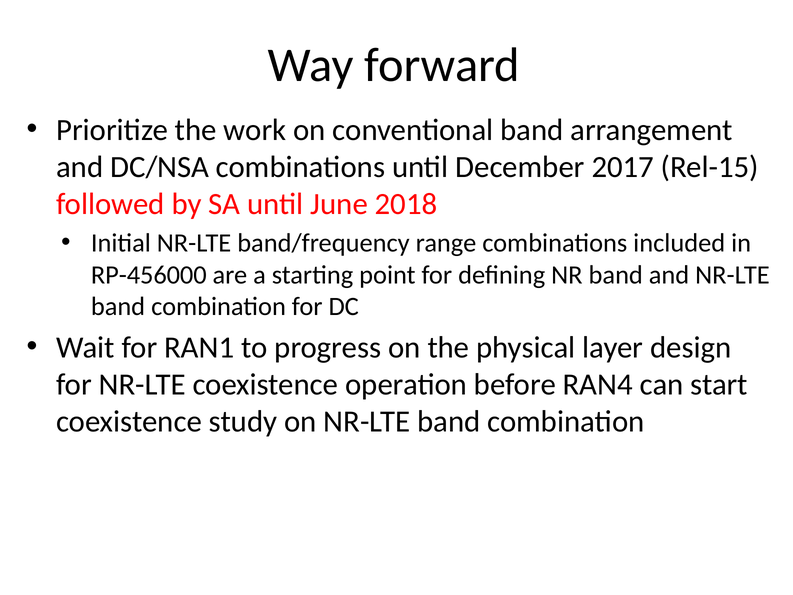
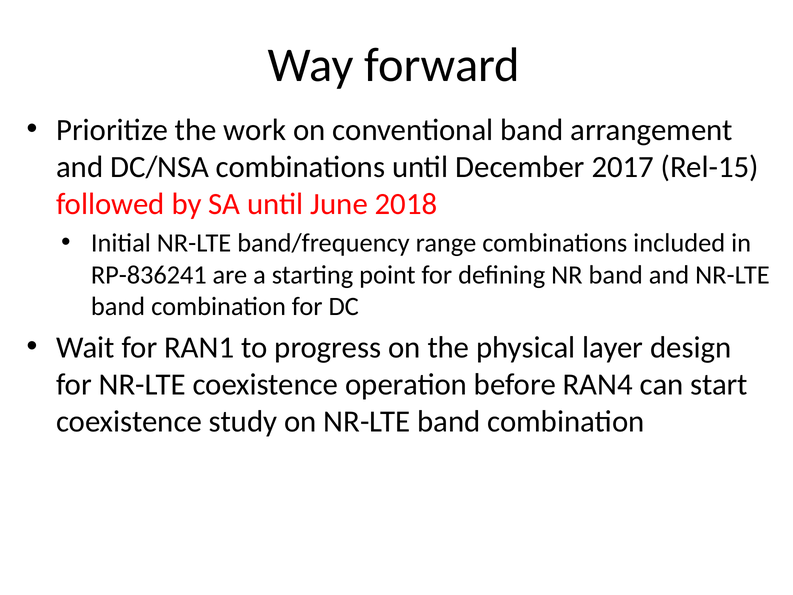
RP-456000: RP-456000 -> RP-836241
